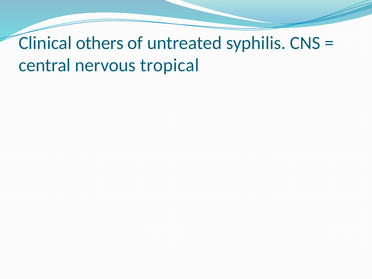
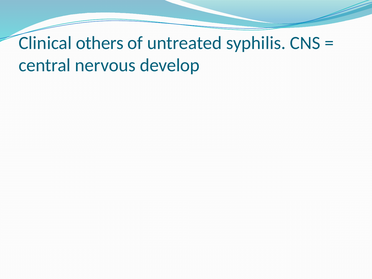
tropical: tropical -> develop
